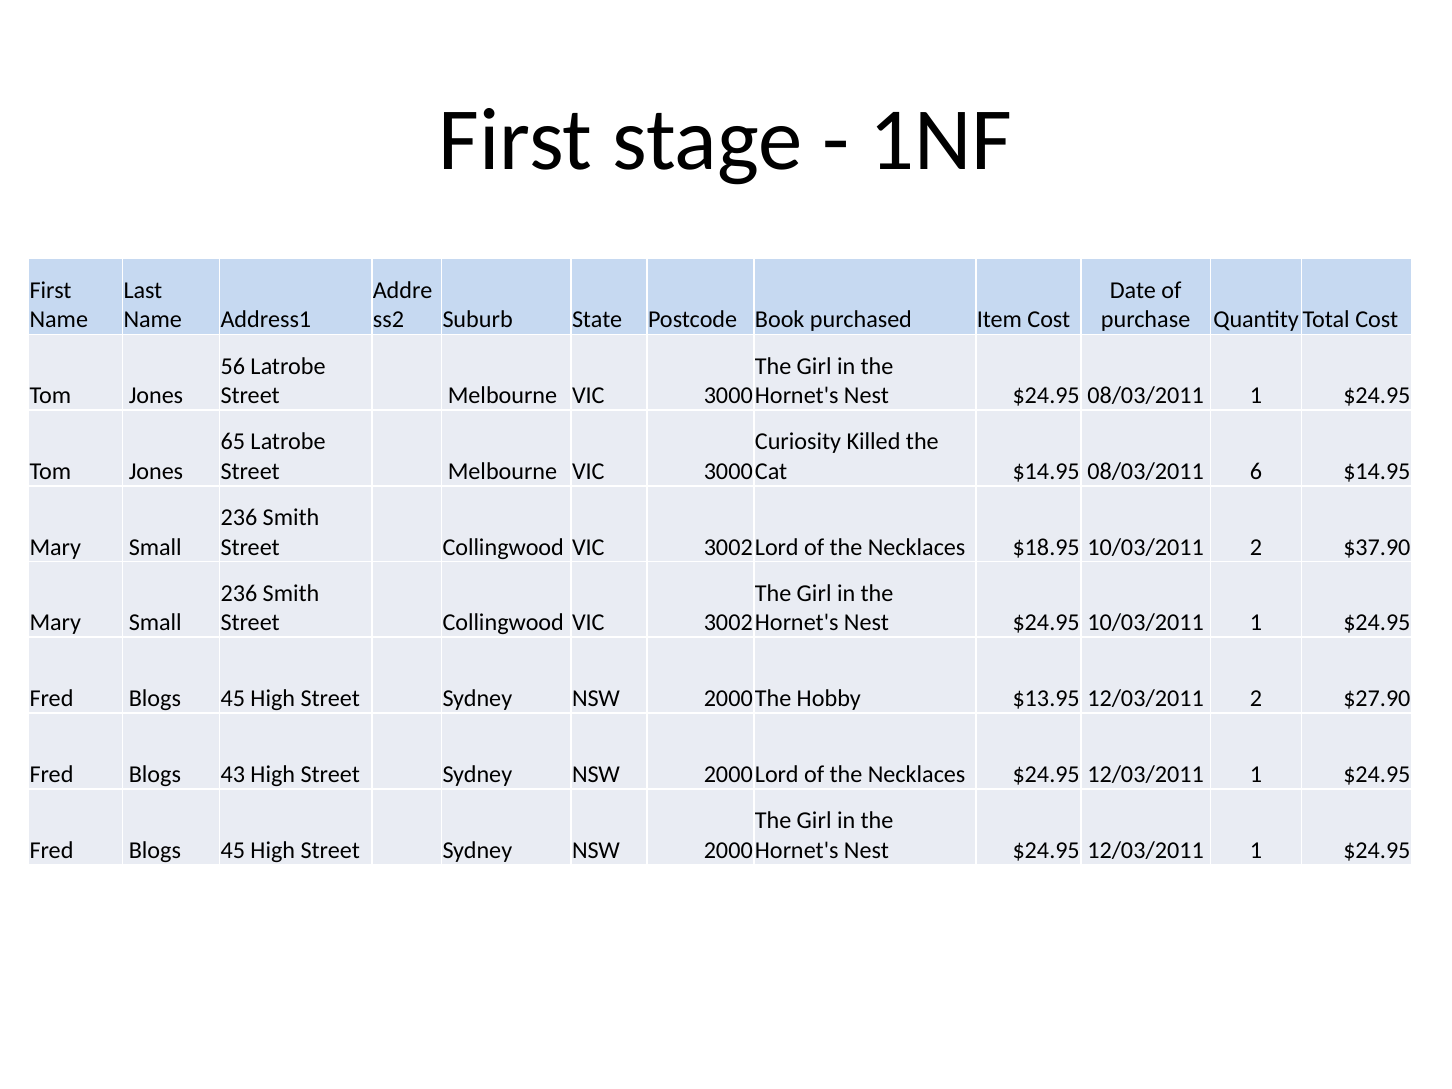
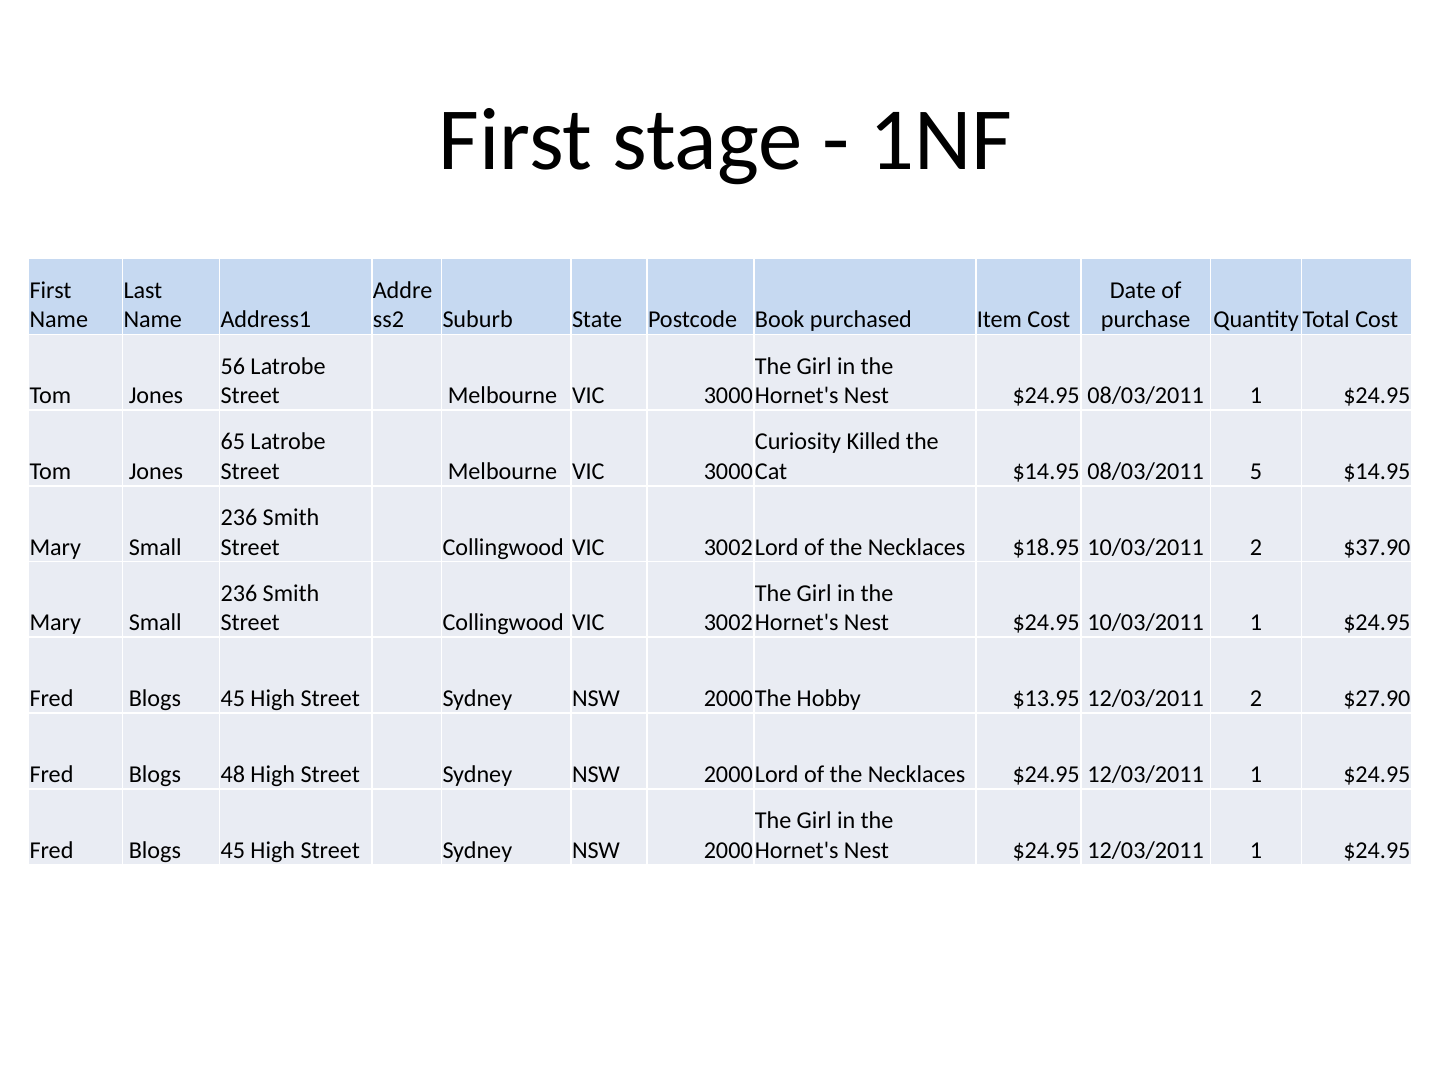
6: 6 -> 5
43: 43 -> 48
